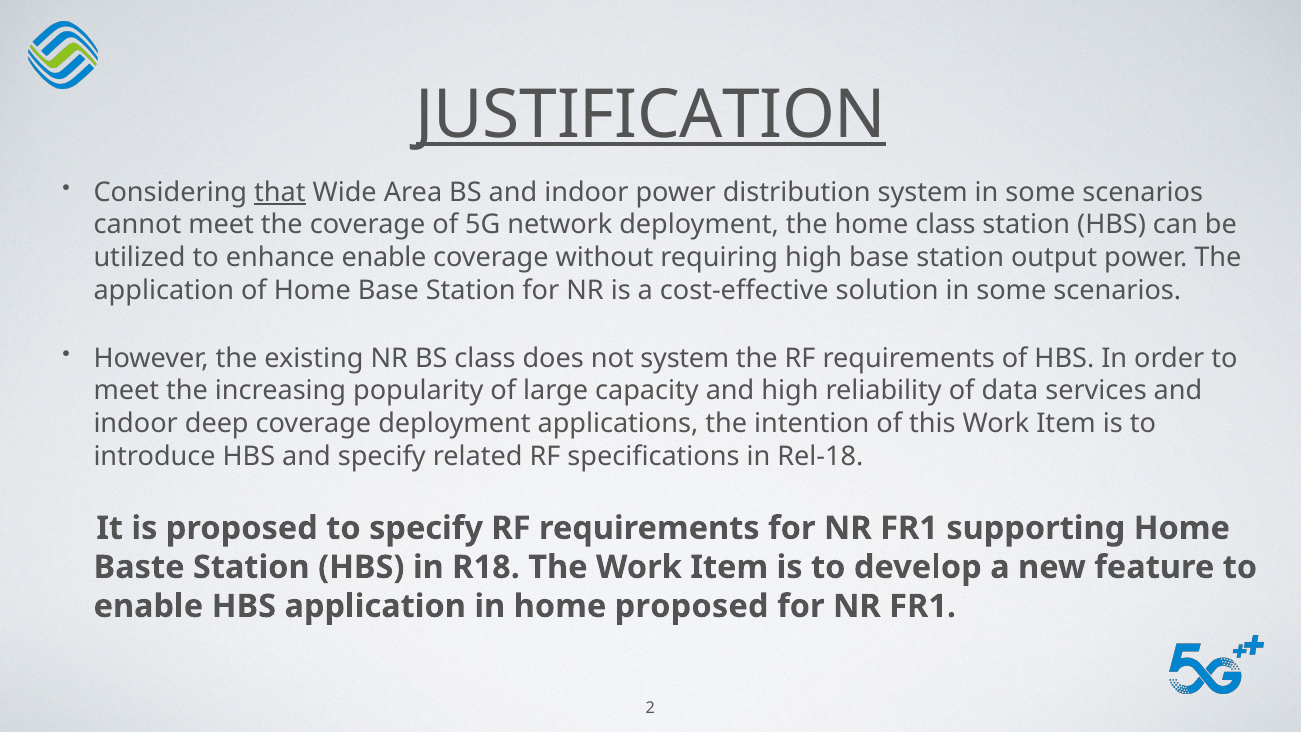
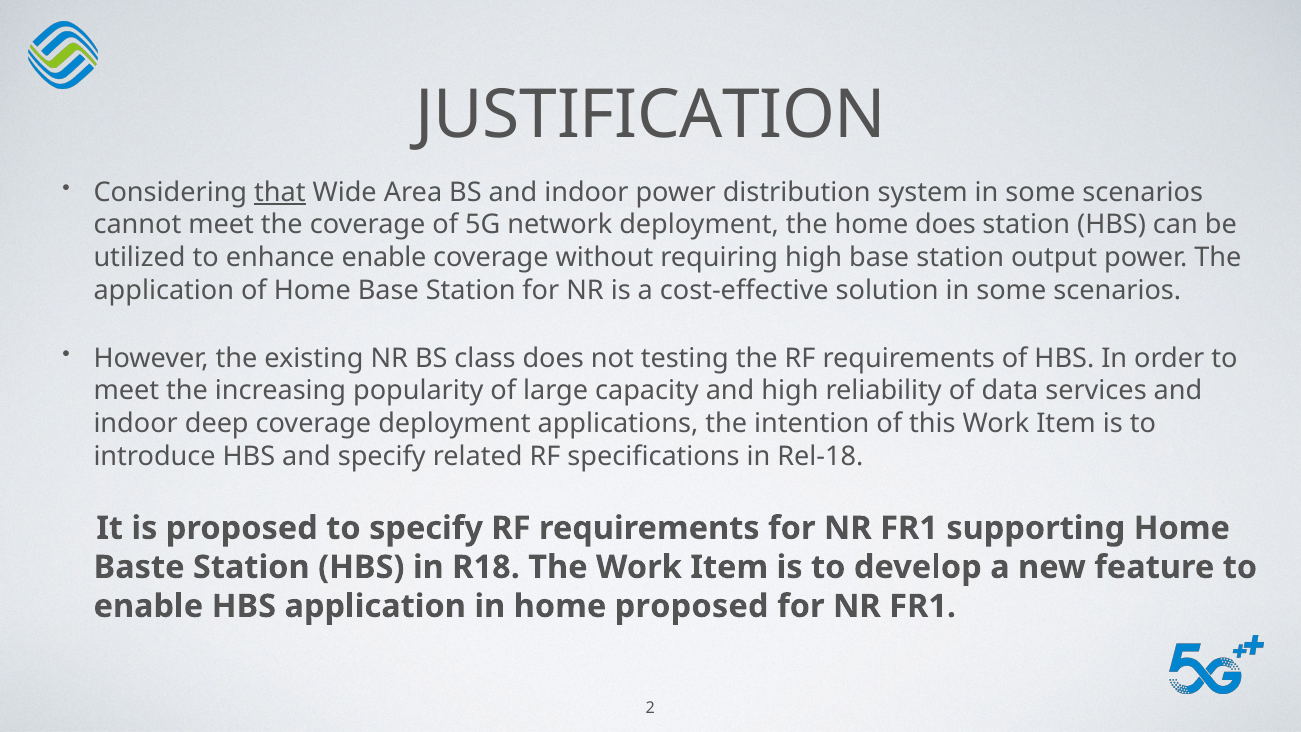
JUSTIFICATION underline: present -> none
home class: class -> does
not system: system -> testing
